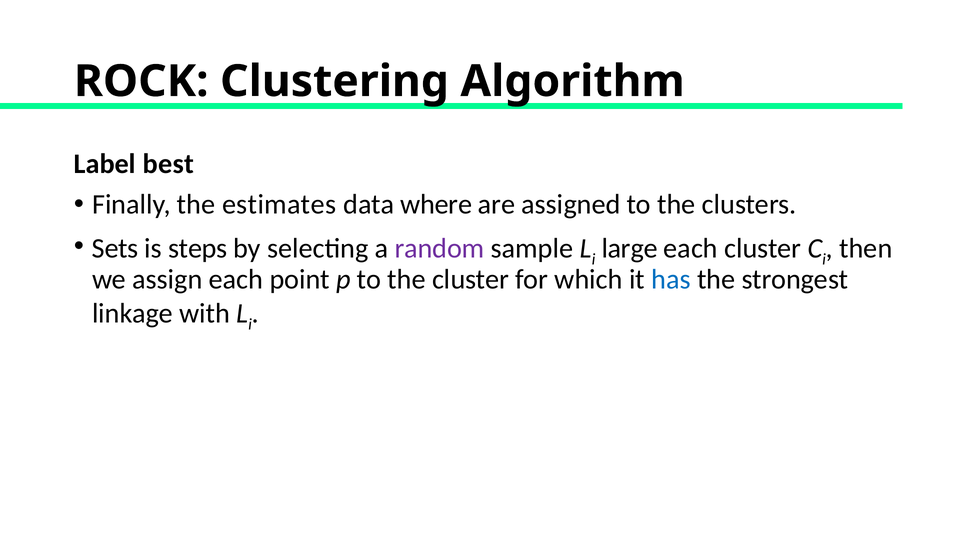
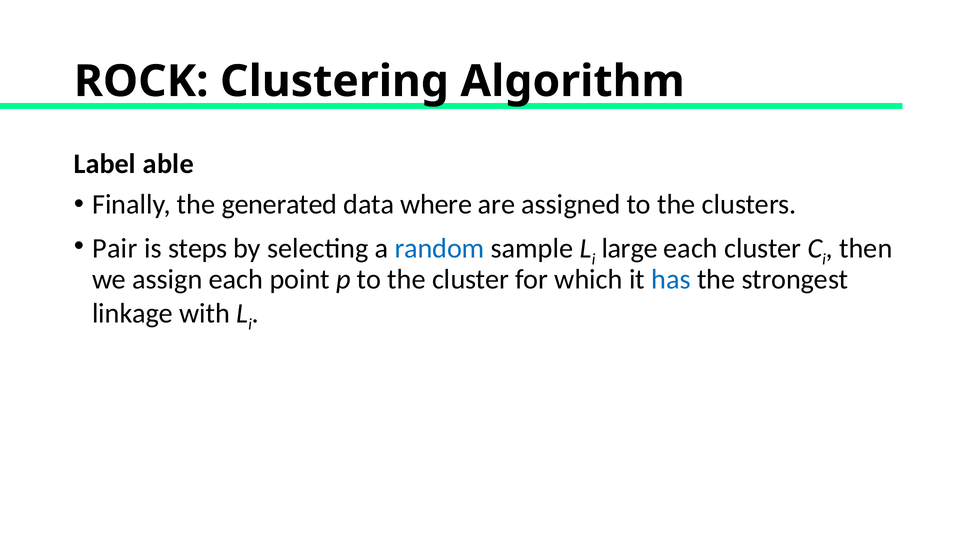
best: best -> able
estimates: estimates -> generated
Sets: Sets -> Pair
random colour: purple -> blue
